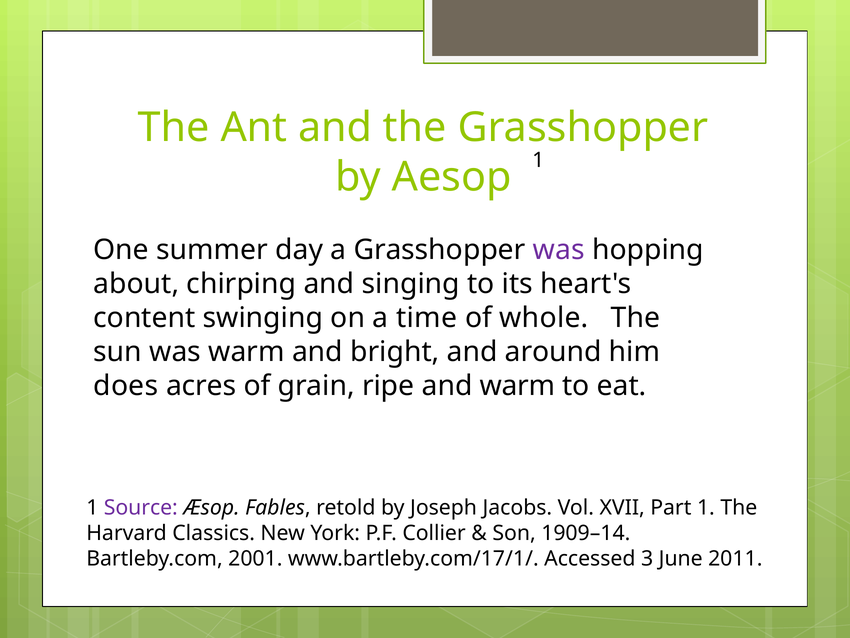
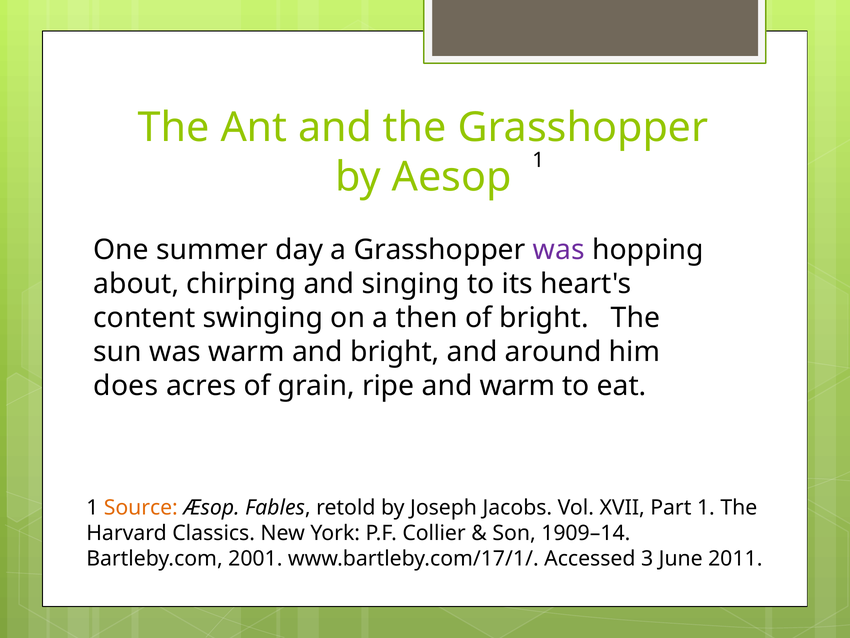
time: time -> then
of whole: whole -> bright
Source colour: purple -> orange
